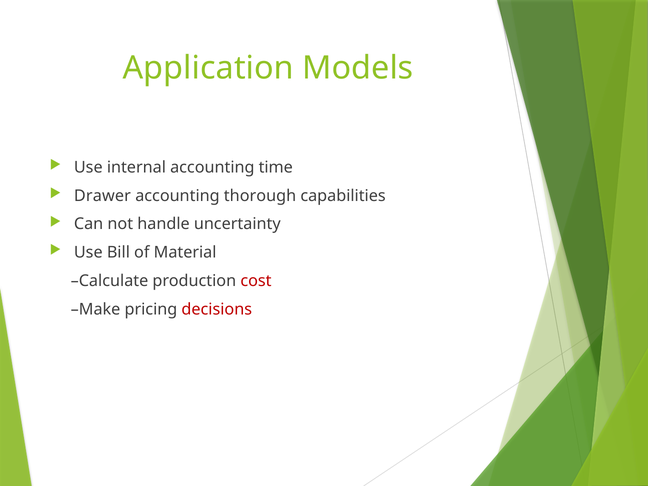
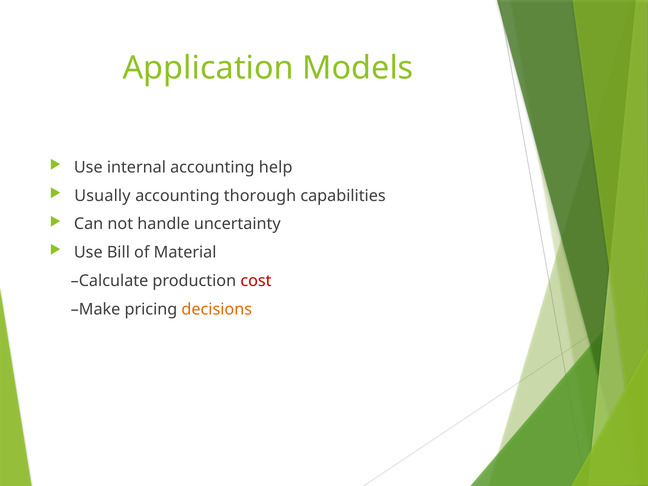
time: time -> help
Drawer: Drawer -> Usually
decisions colour: red -> orange
